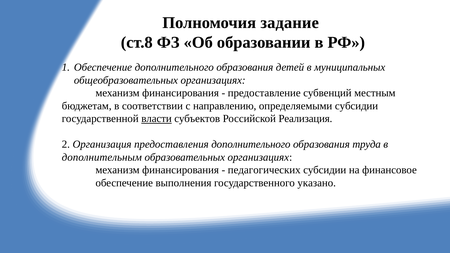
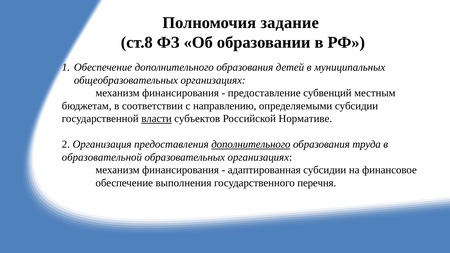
Реализация: Реализация -> Нормативе
дополнительного at (251, 144) underline: none -> present
дополнительным: дополнительным -> образовательной
педагогических: педагогических -> адаптированная
указано: указано -> перечня
